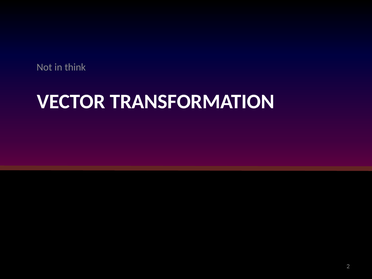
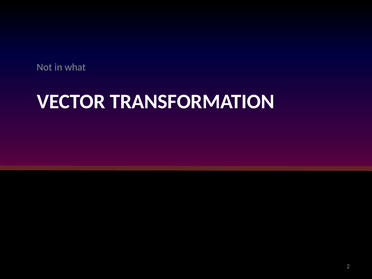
think: think -> what
